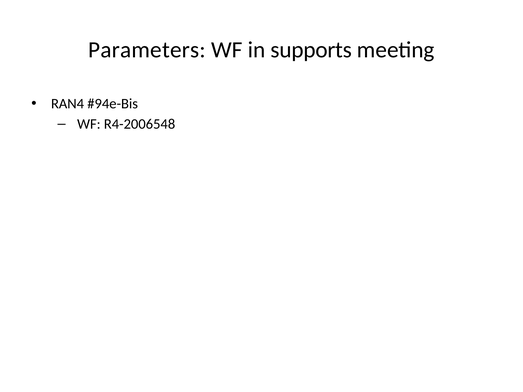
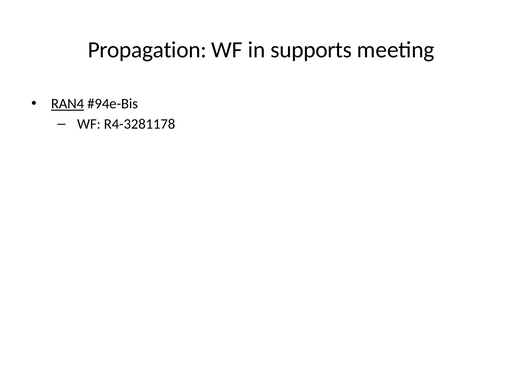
Parameters: Parameters -> Propagation
RAN4 underline: none -> present
R4-2006548: R4-2006548 -> R4-3281178
